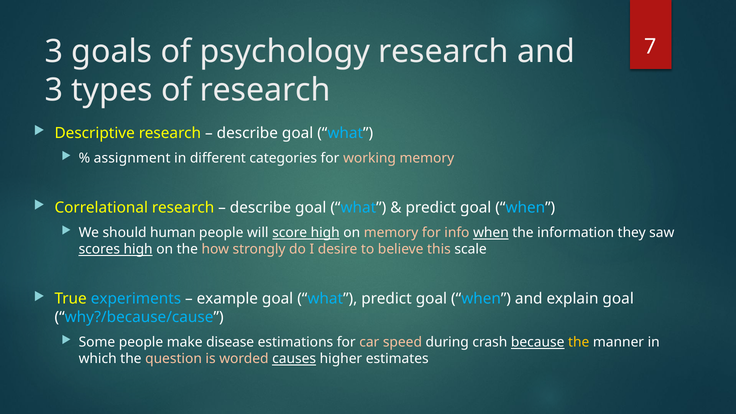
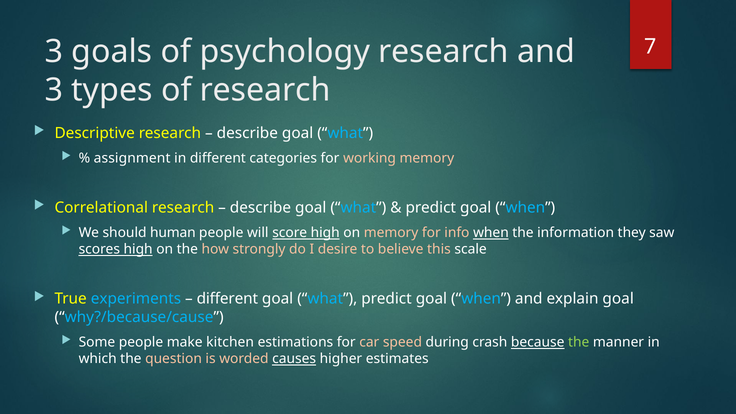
example at (227, 299): example -> different
disease: disease -> kitchen
the at (579, 342) colour: yellow -> light green
